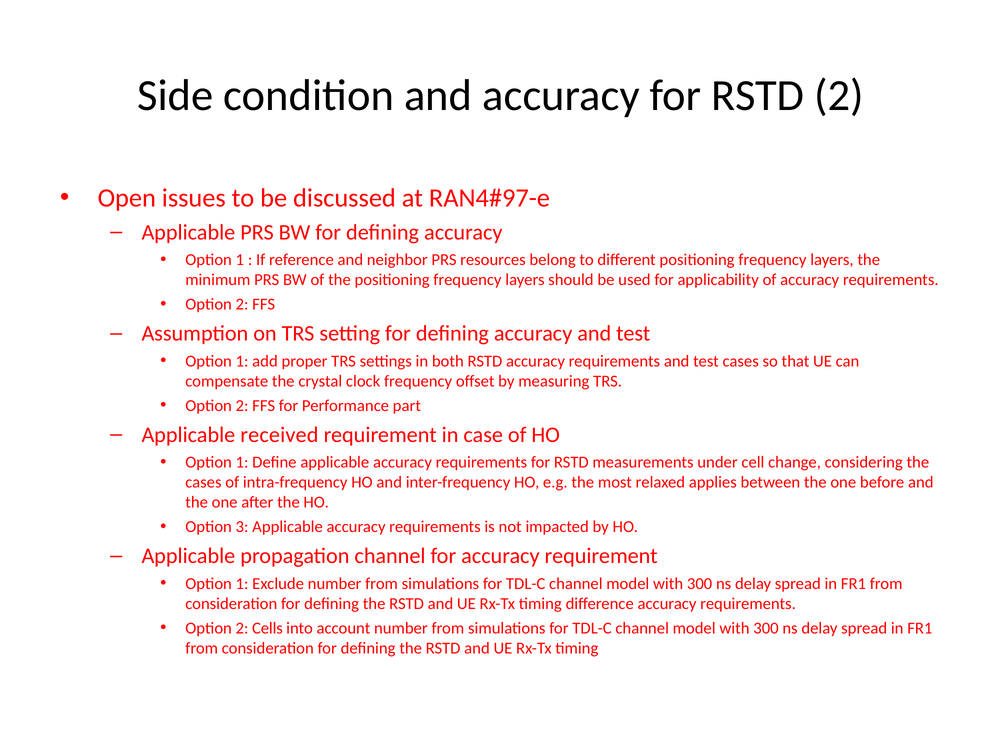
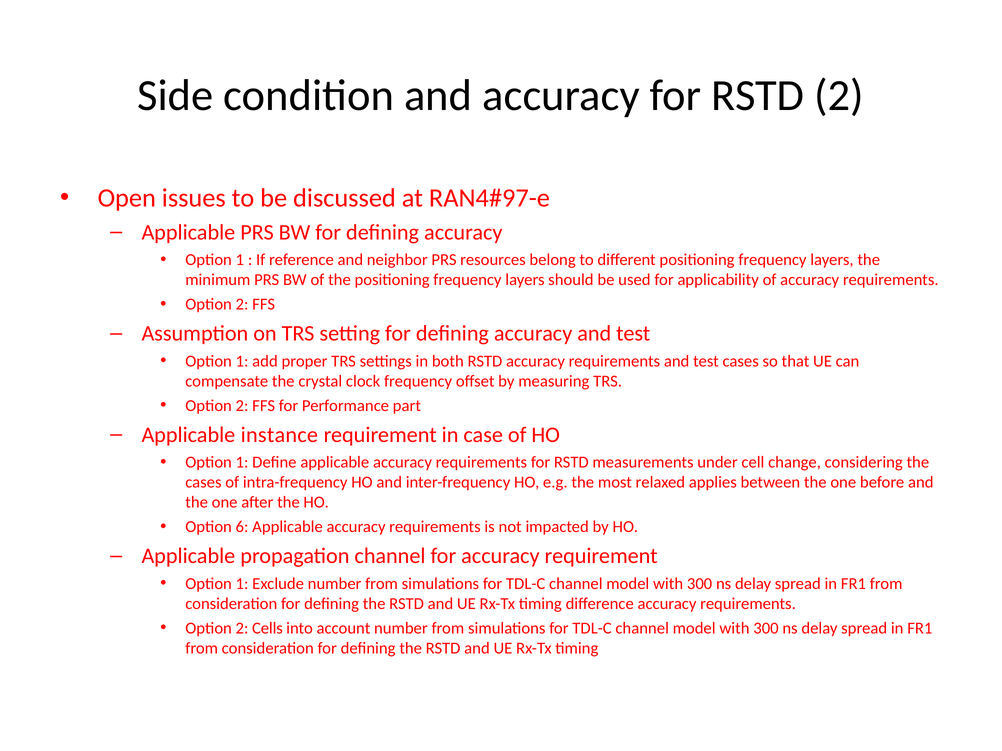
received: received -> instance
3: 3 -> 6
